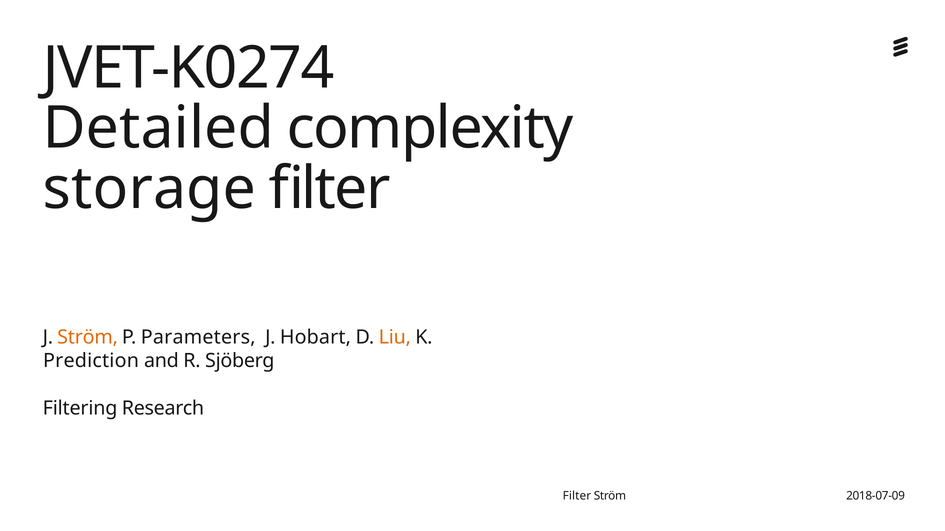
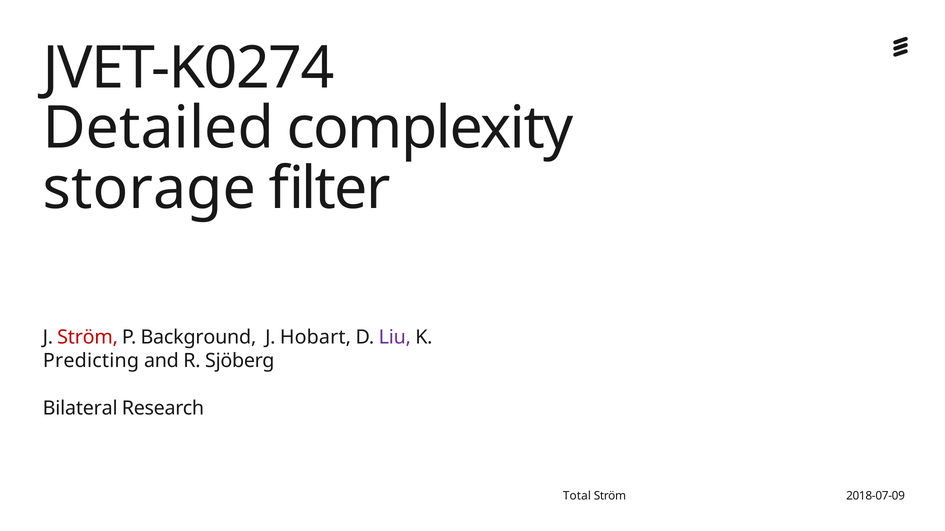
Ström at (88, 338) colour: orange -> red
Parameters: Parameters -> Background
Liu colour: orange -> purple
Prediction: Prediction -> Predicting
Filtering: Filtering -> Bilateral
Filter at (577, 497): Filter -> Total
